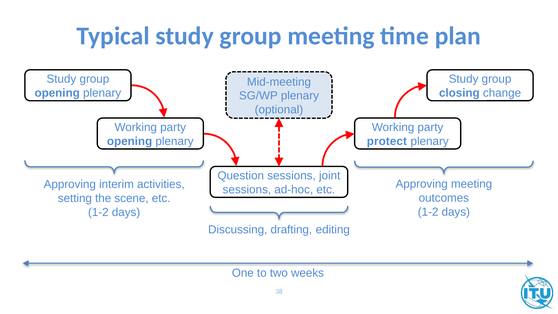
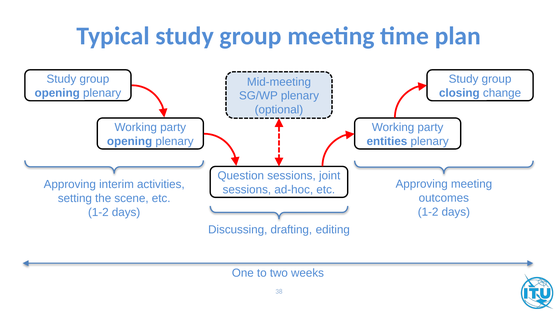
protect: protect -> entities
